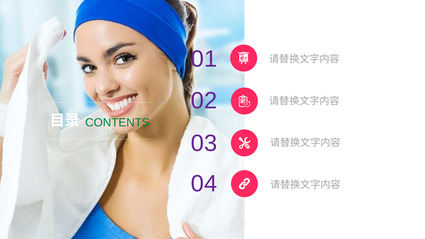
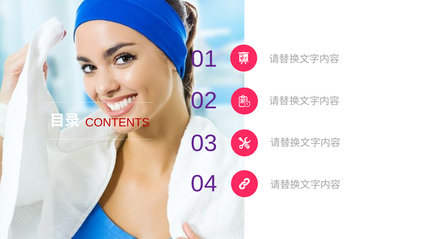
CONTENTS colour: green -> red
